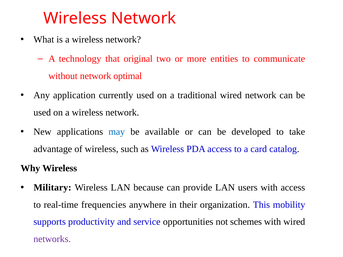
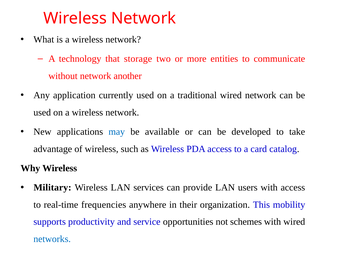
original: original -> storage
optimal: optimal -> another
because: because -> services
networks colour: purple -> blue
